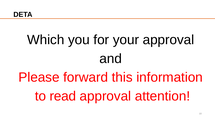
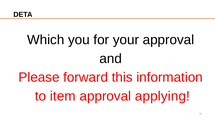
read: read -> item
attention: attention -> applying
